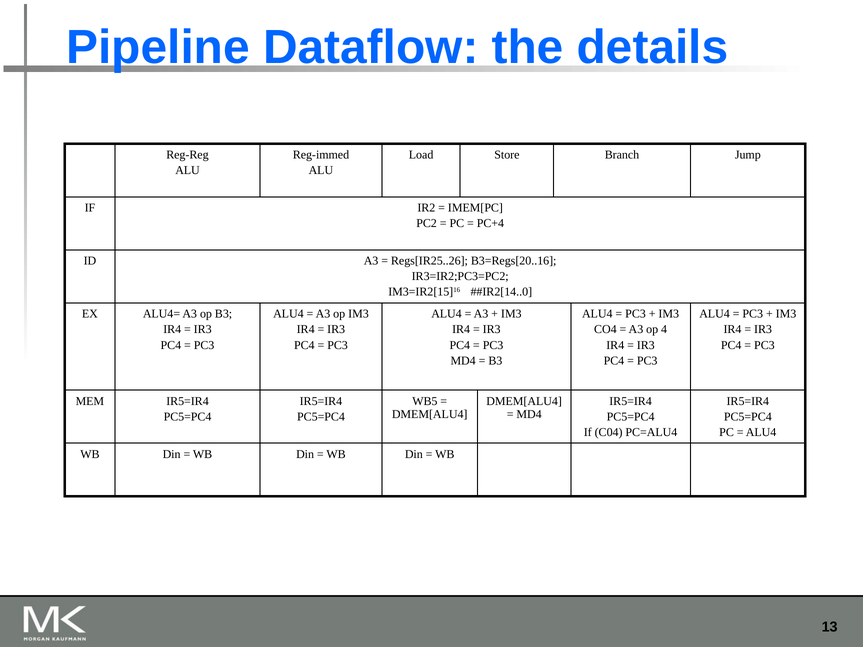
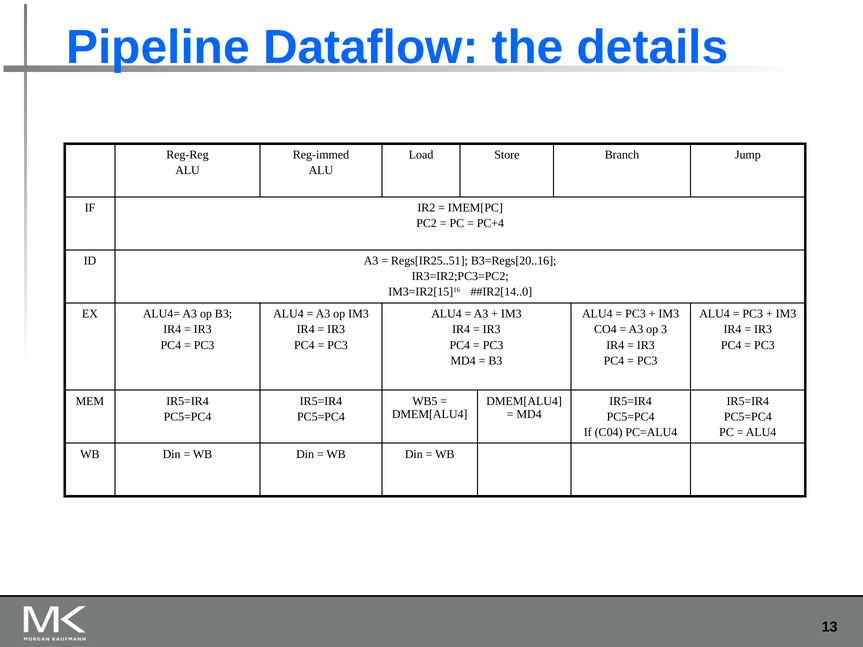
Regs[IR25..26: Regs[IR25..26 -> Regs[IR25..51
4: 4 -> 3
